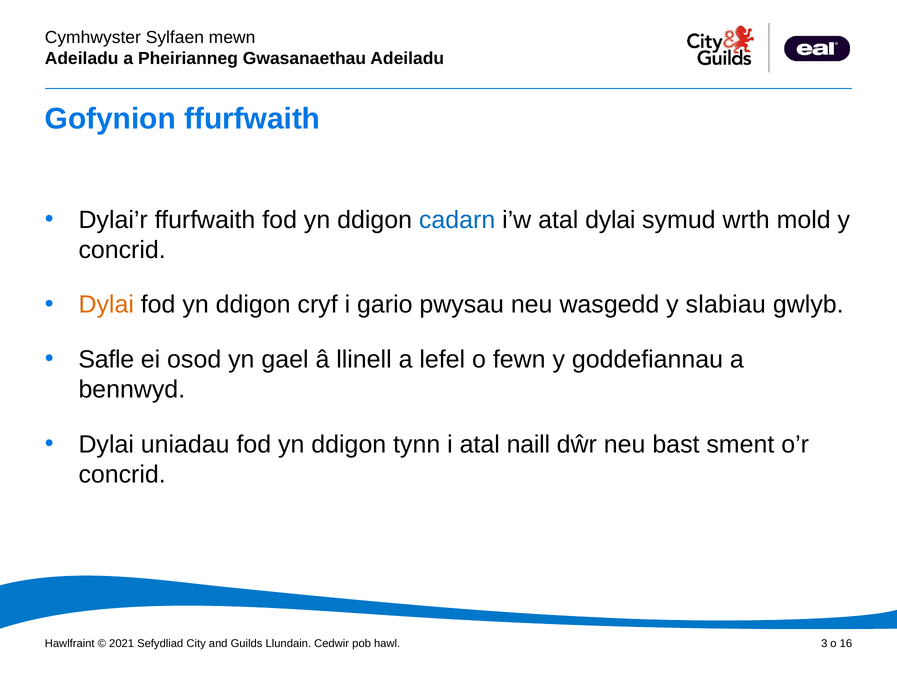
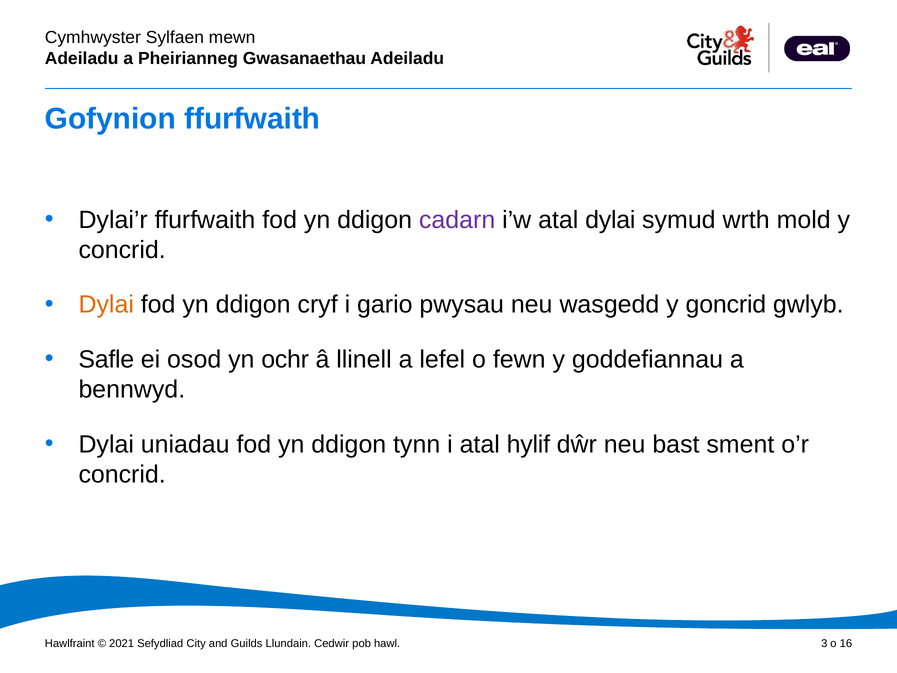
cadarn colour: blue -> purple
slabiau: slabiau -> goncrid
gael: gael -> ochr
naill: naill -> hylif
